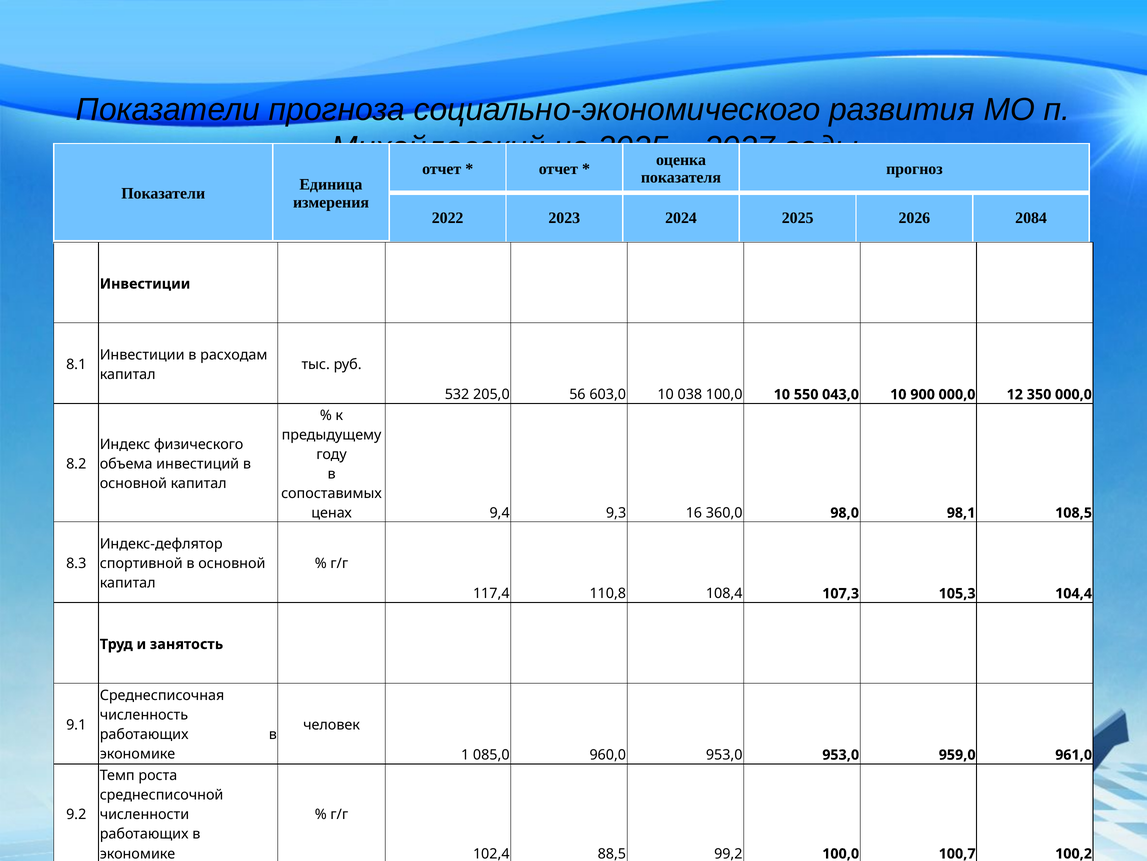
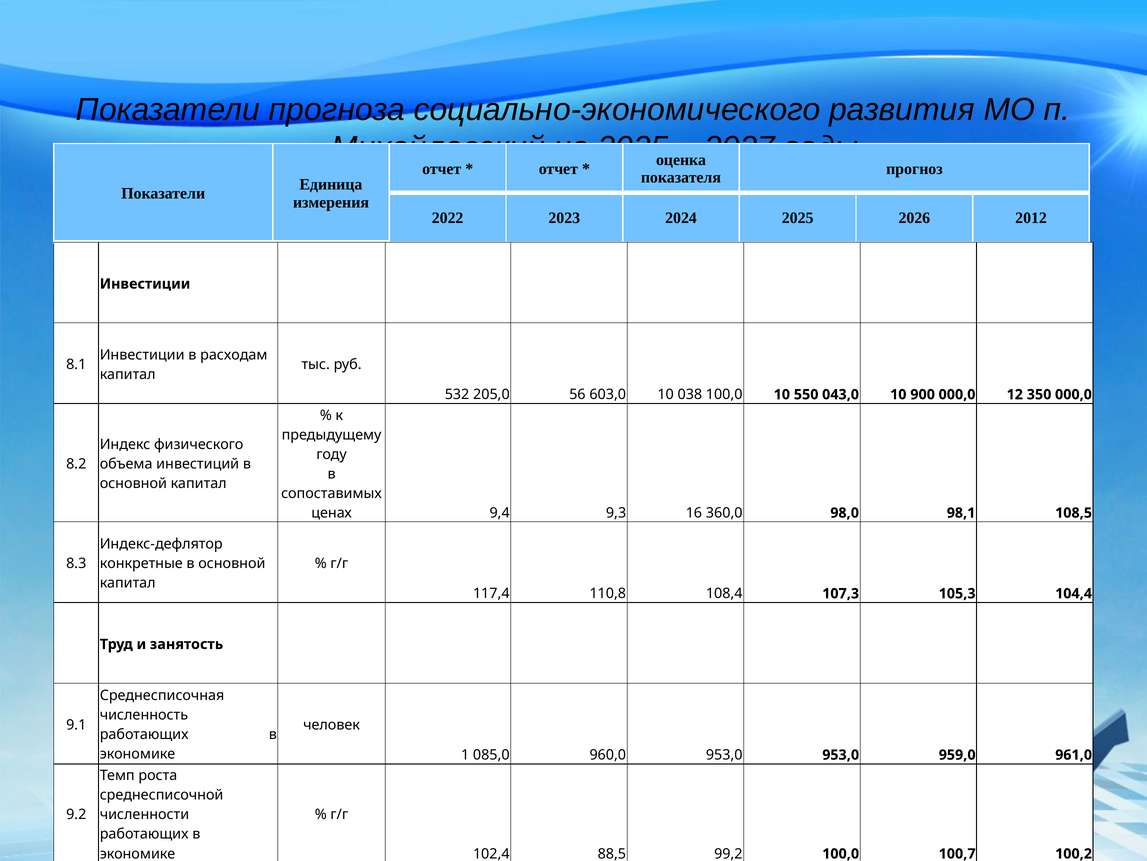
2084: 2084 -> 2012
спортивной: спортивной -> конкретные
